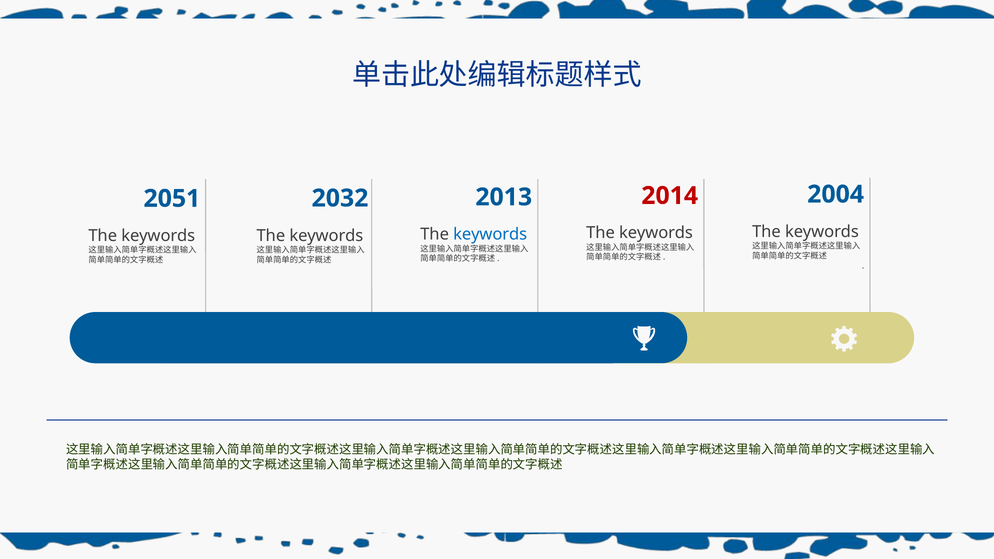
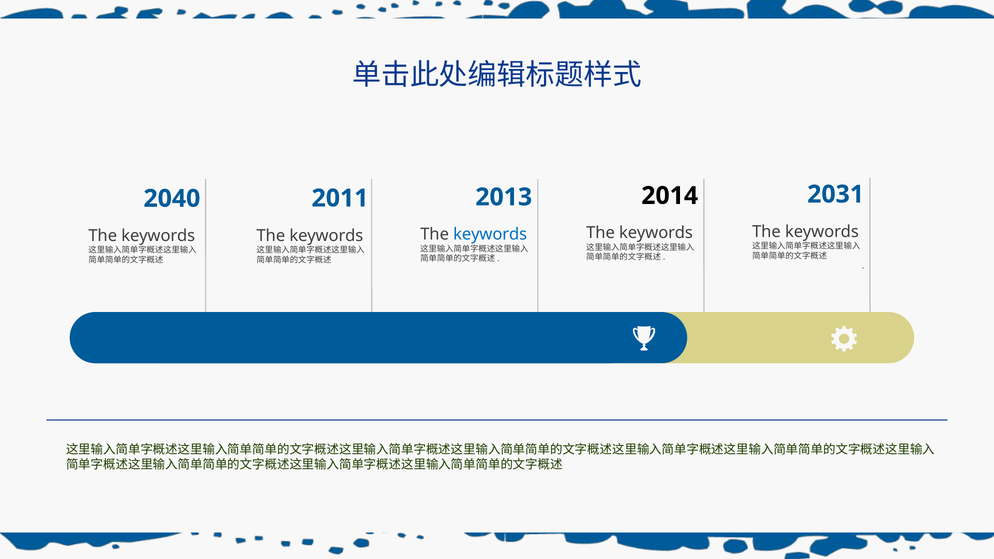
2004: 2004 -> 2031
2014 colour: red -> black
2032: 2032 -> 2011
2051: 2051 -> 2040
